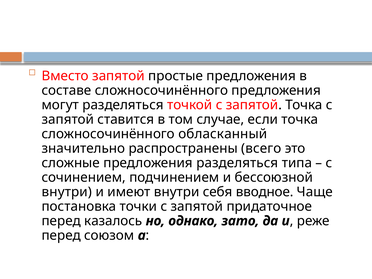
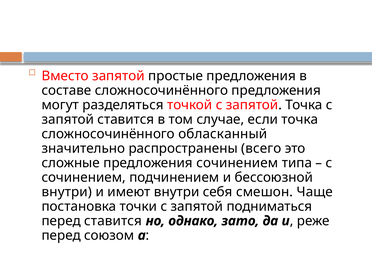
предложения разделяться: разделяться -> сочинением
вводное: вводное -> смешон
придаточное: придаточное -> подниматься
перед казалось: казалось -> ставится
